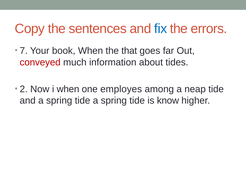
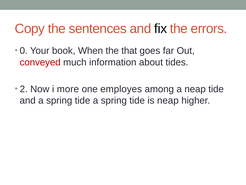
fix colour: blue -> black
7: 7 -> 0
i when: when -> more
is know: know -> neap
